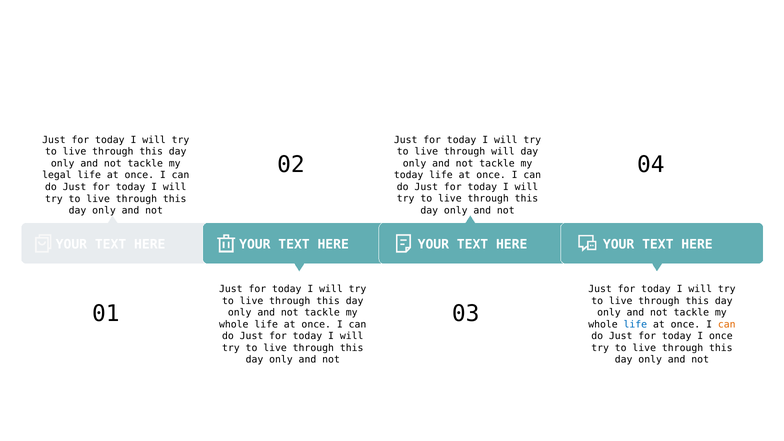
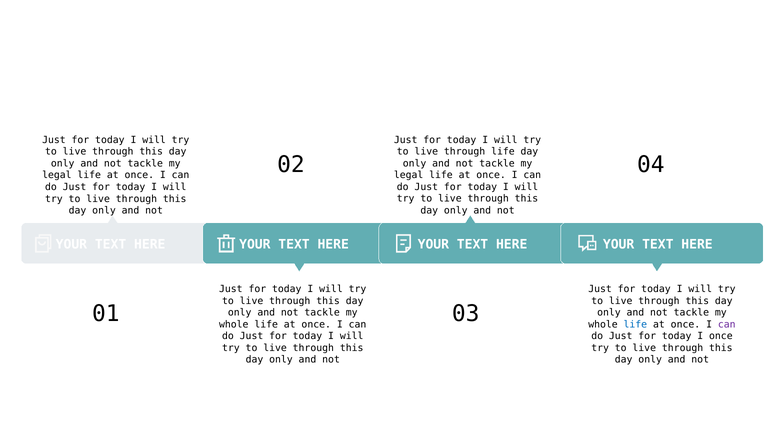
through will: will -> life
today at (409, 175): today -> legal
can at (727, 324) colour: orange -> purple
